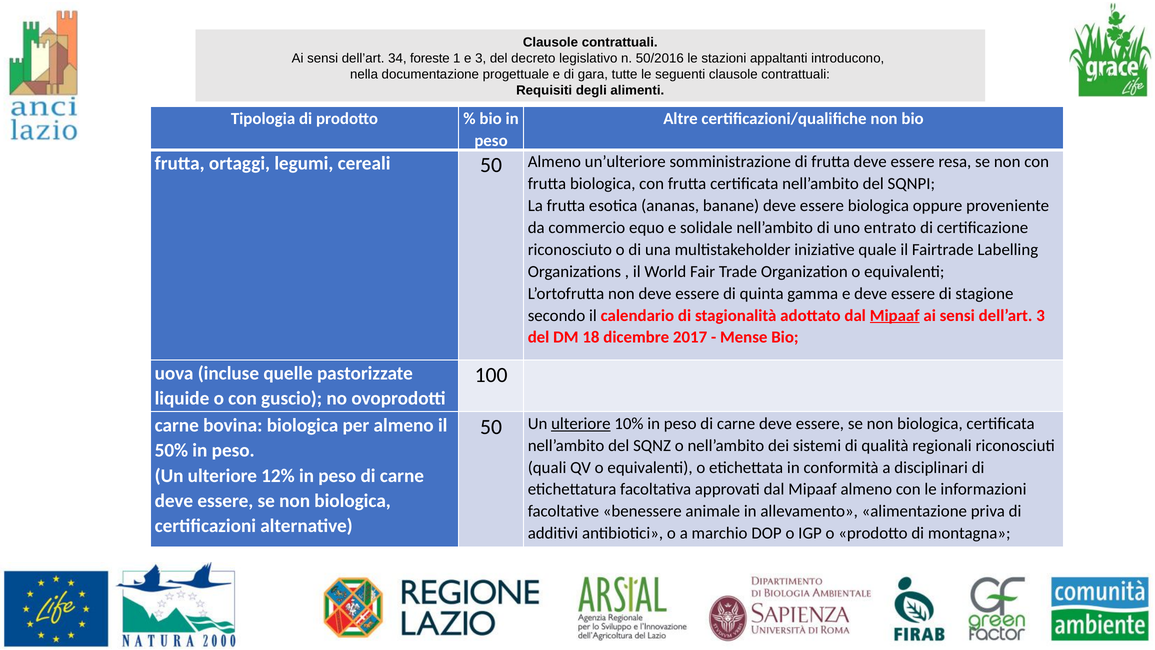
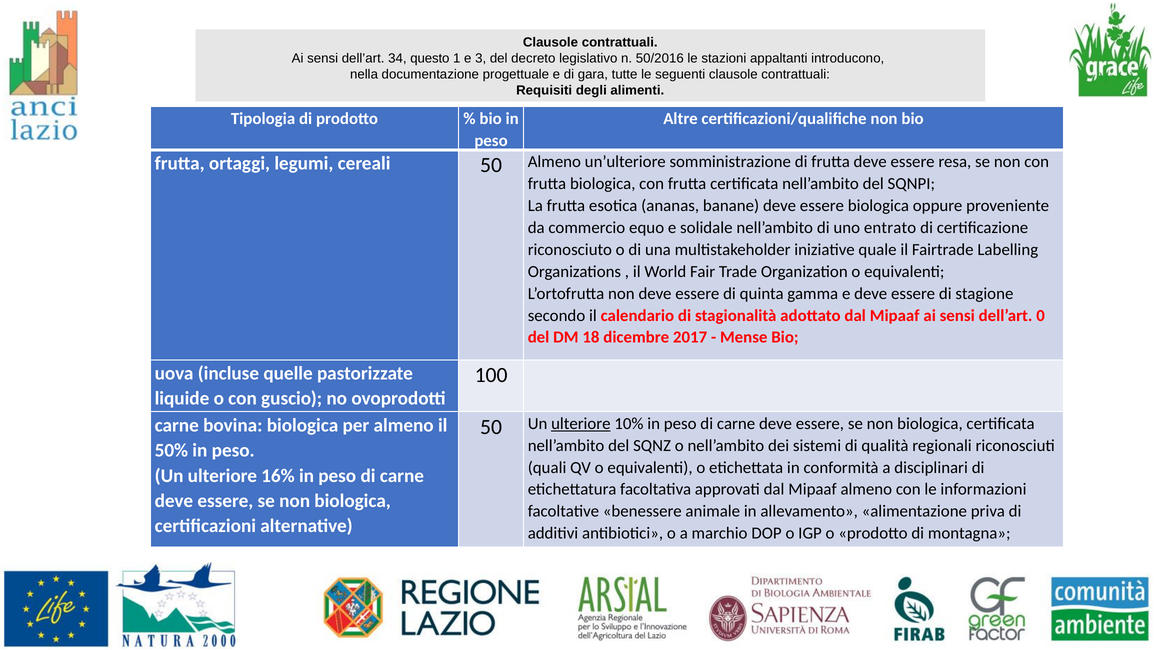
foreste: foreste -> questo
Mipaaf at (895, 315) underline: present -> none
dell’art 3: 3 -> 0
12%: 12% -> 16%
